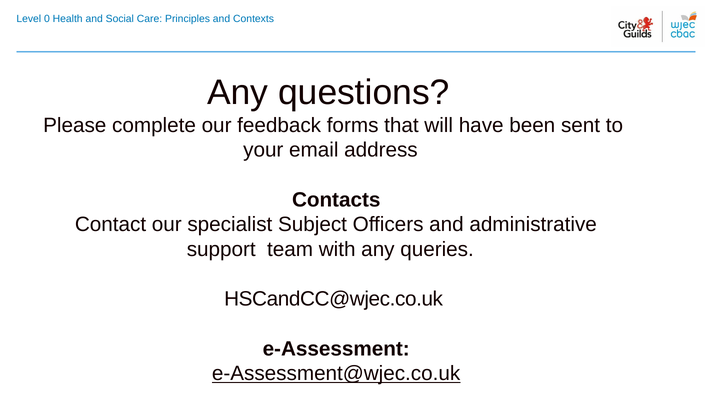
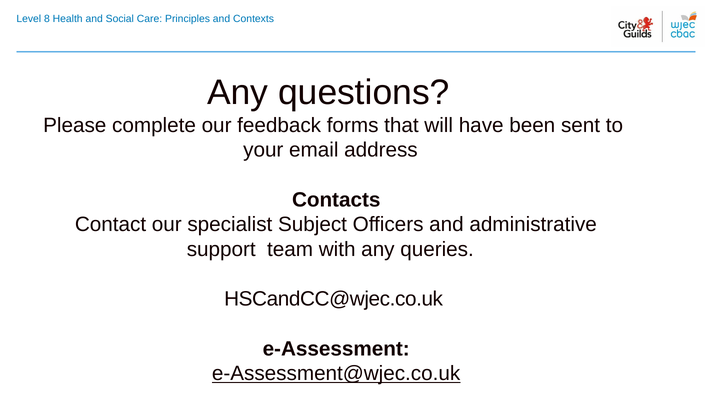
0: 0 -> 8
